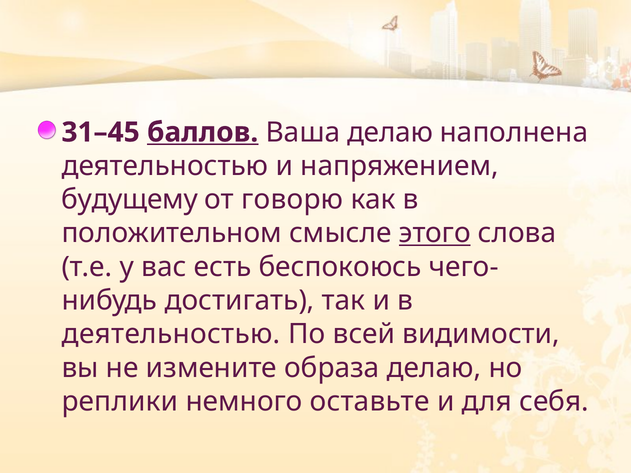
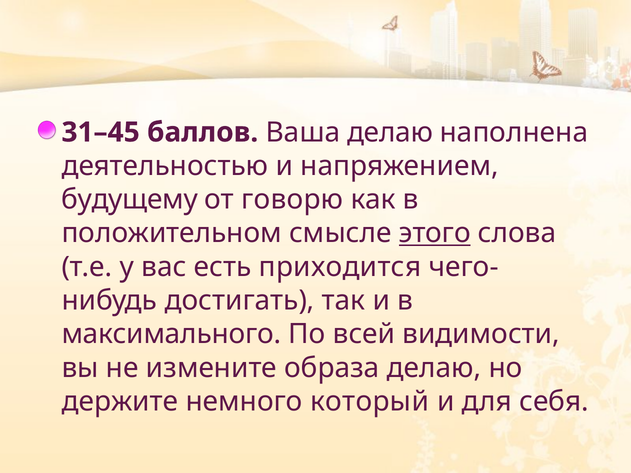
баллов underline: present -> none
беспокоюсь: беспокоюсь -> приходится
деятельностью at (171, 334): деятельностью -> максимального
реплики: реплики -> держите
оставьте: оставьте -> который
